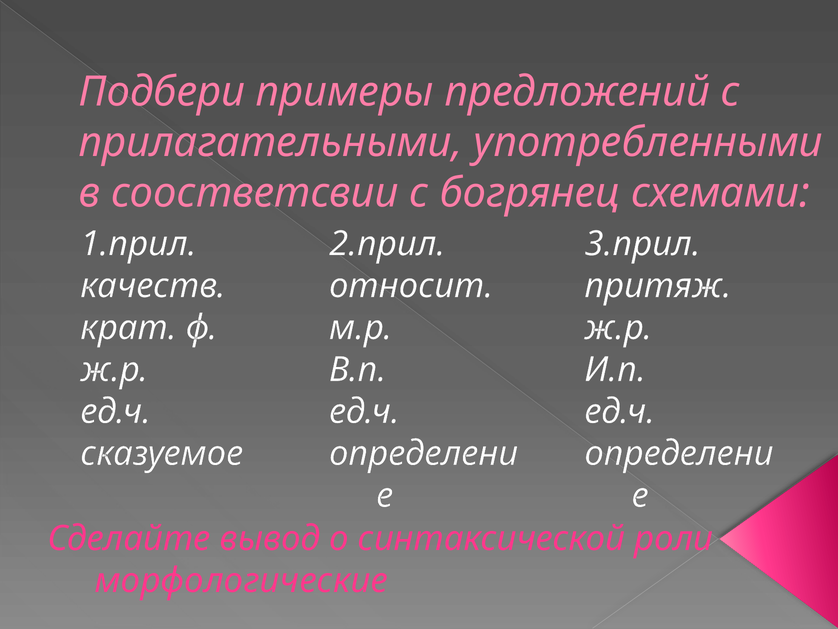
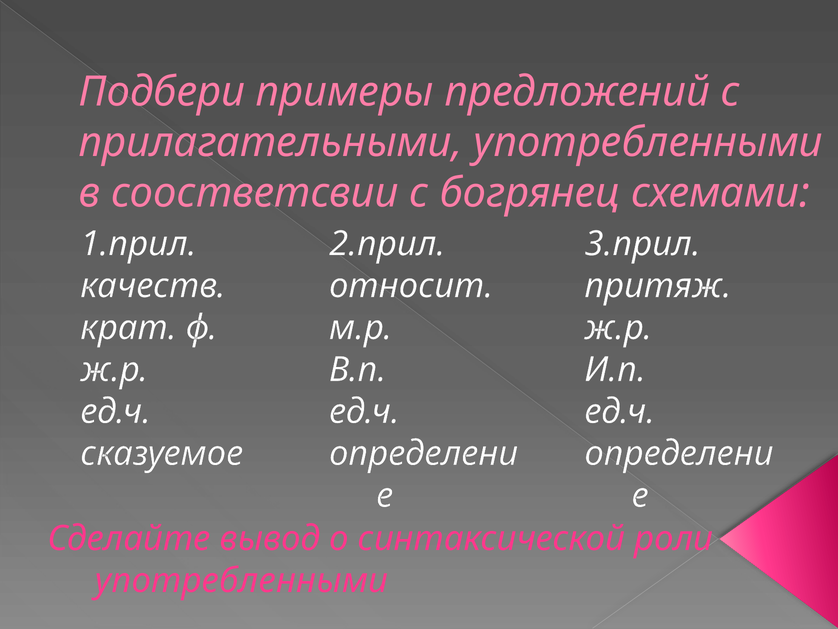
морфологические at (241, 580): морфологические -> употребленными
